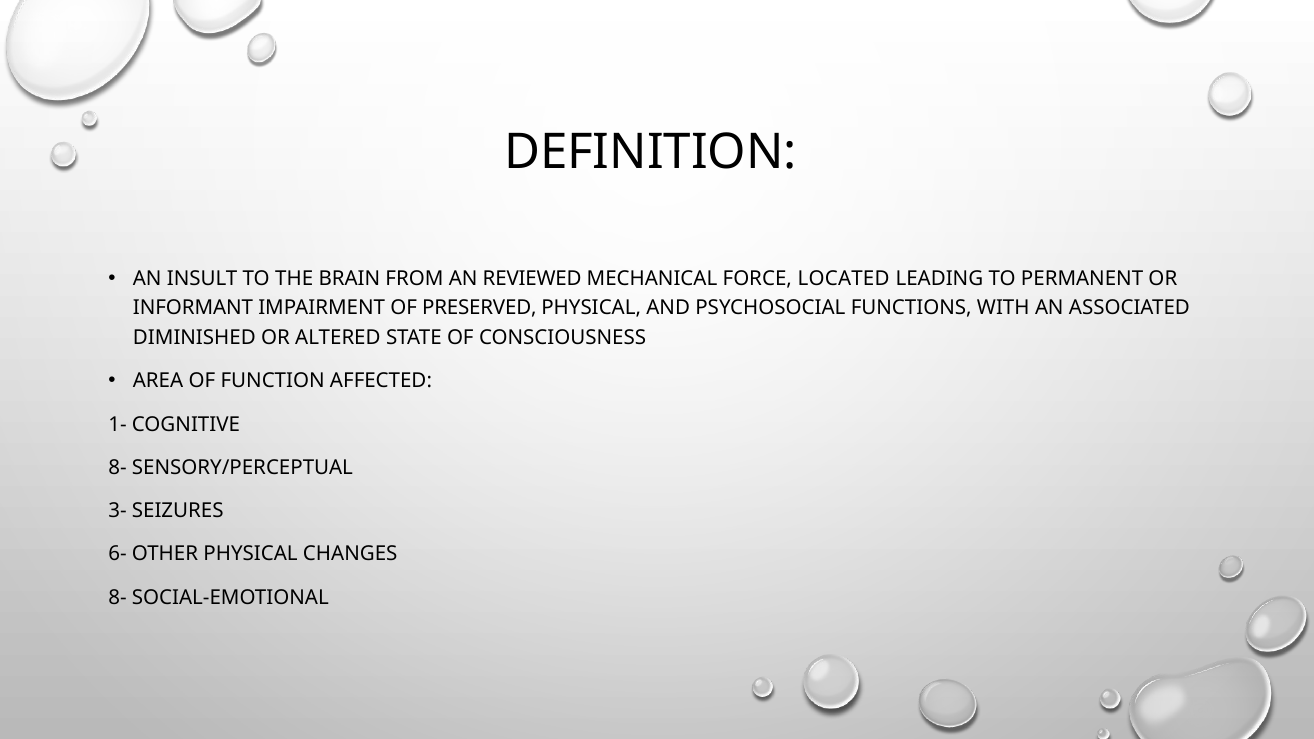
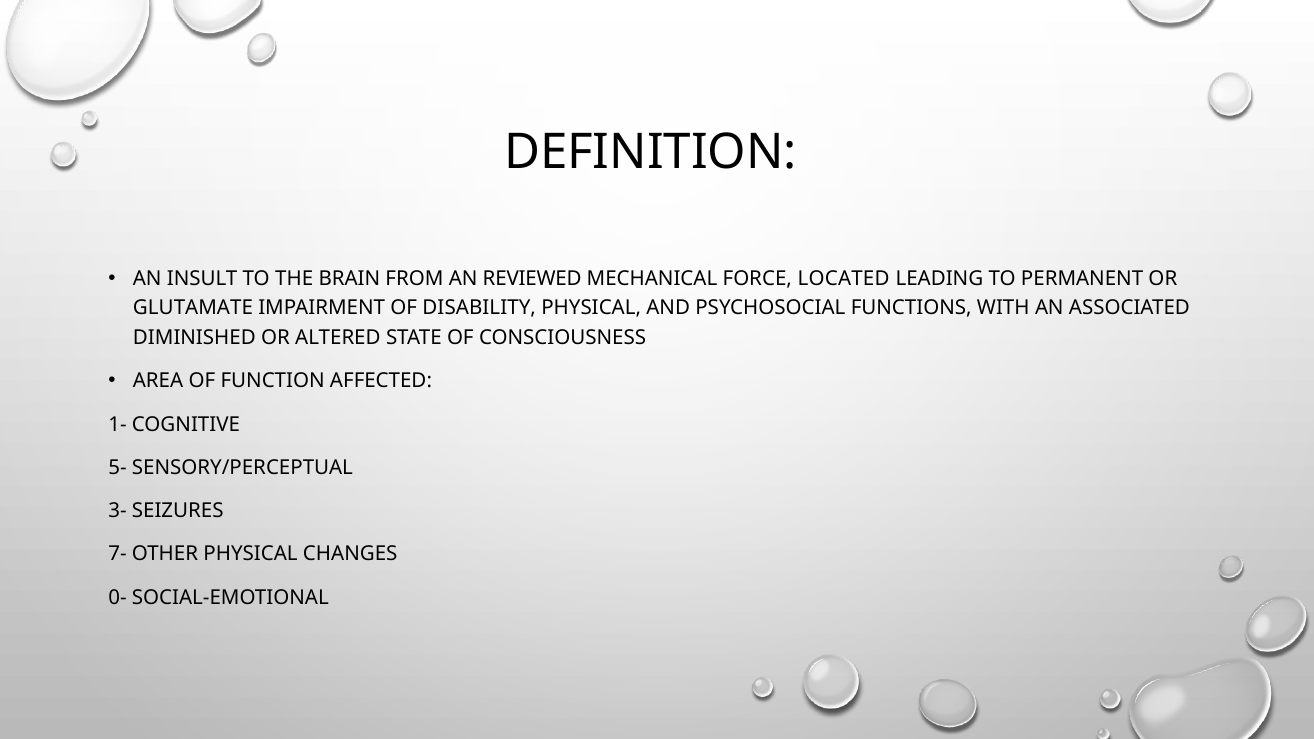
INFORMANT: INFORMANT -> GLUTAMATE
PRESERVED: PRESERVED -> DISABILITY
8- at (117, 468): 8- -> 5-
6-: 6- -> 7-
8- at (117, 597): 8- -> 0-
